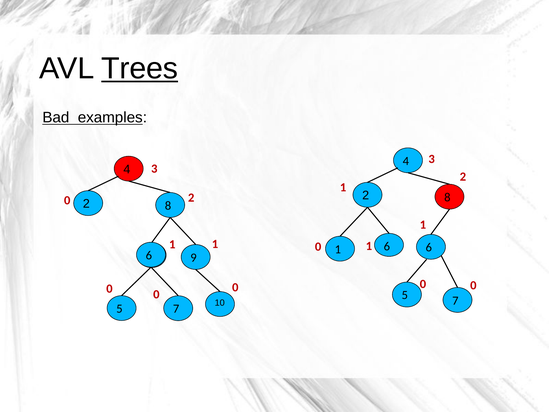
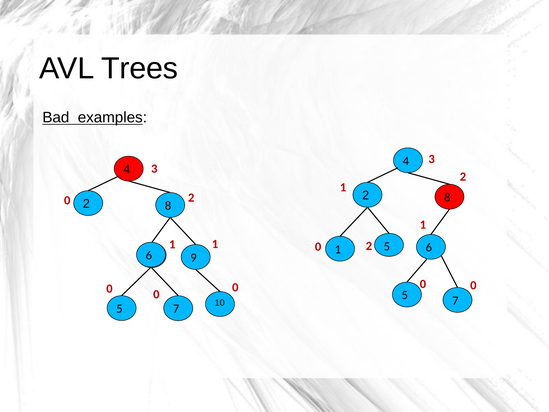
Trees underline: present -> none
1 at (369, 246): 1 -> 2
1 6: 6 -> 5
